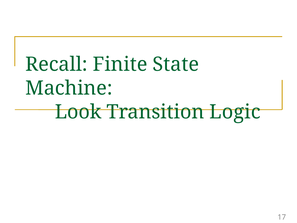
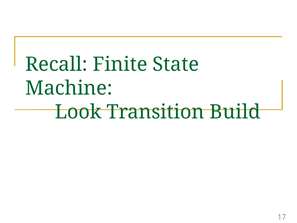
Logic: Logic -> Build
